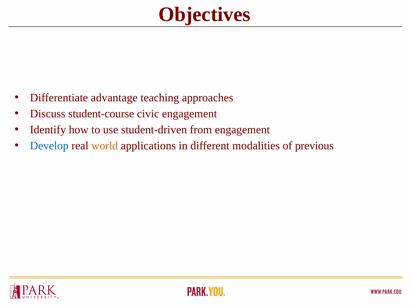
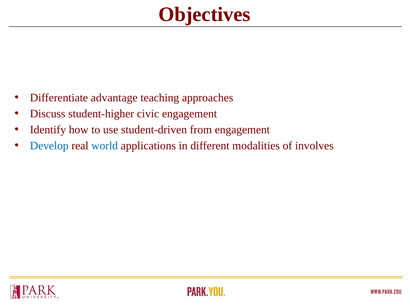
student-course: student-course -> student-higher
world colour: orange -> blue
previous: previous -> involves
